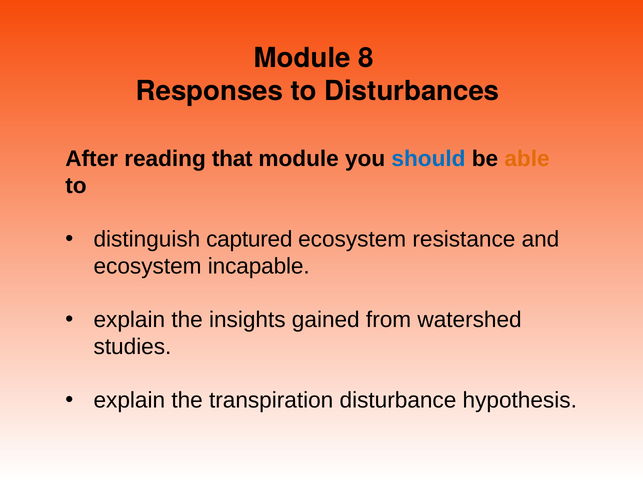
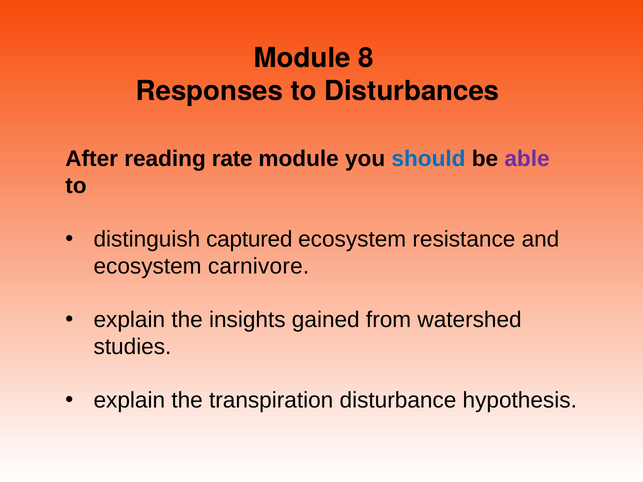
that: that -> rate
able colour: orange -> purple
incapable: incapable -> carnivore
